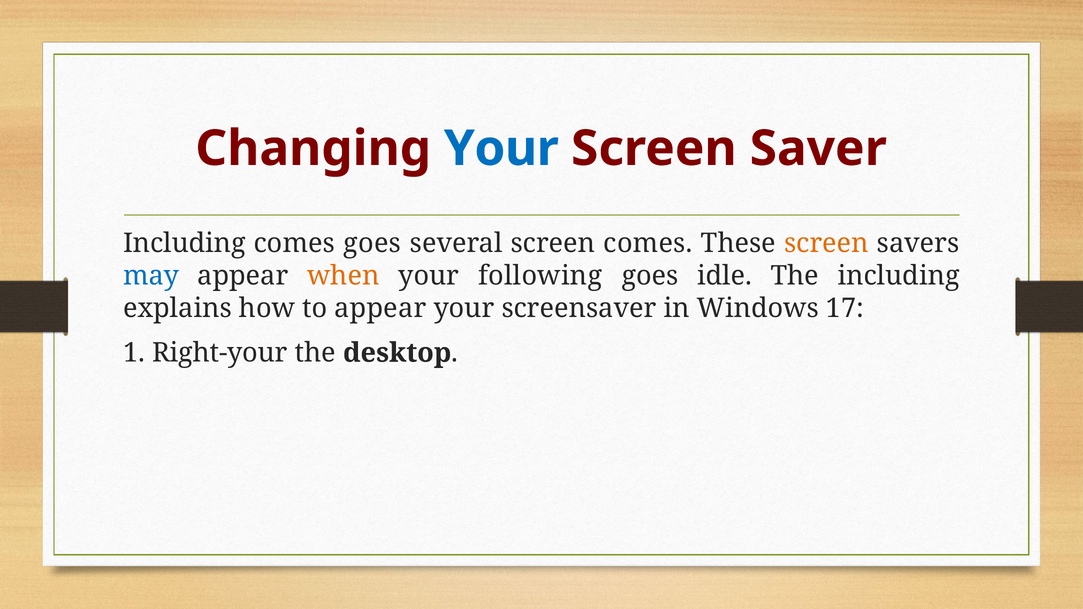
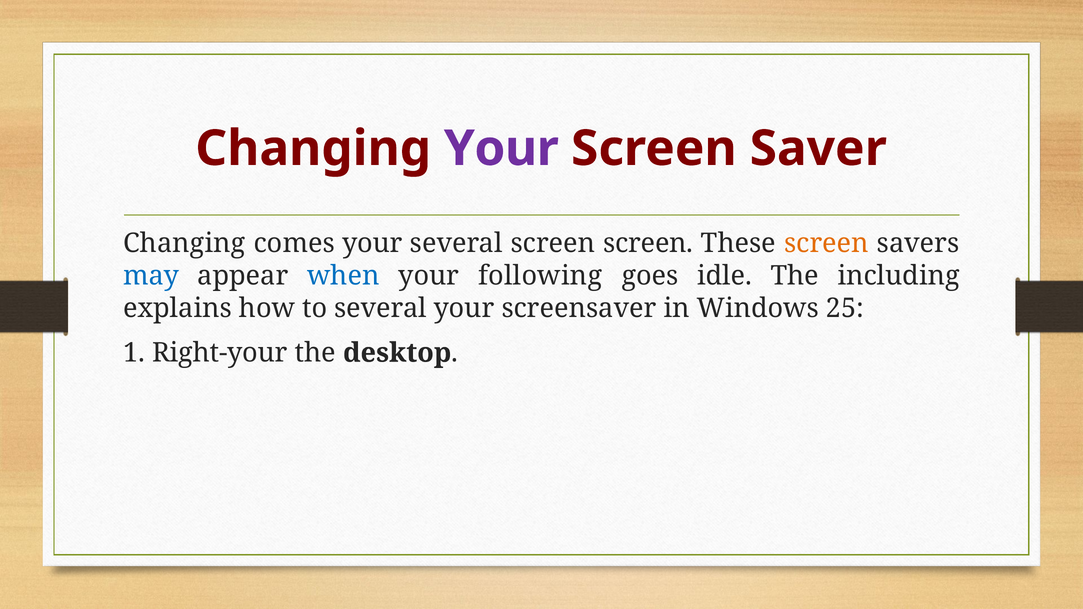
Your at (501, 149) colour: blue -> purple
Including at (184, 243): Including -> Changing
comes goes: goes -> your
screen comes: comes -> screen
when colour: orange -> blue
to appear: appear -> several
17: 17 -> 25
